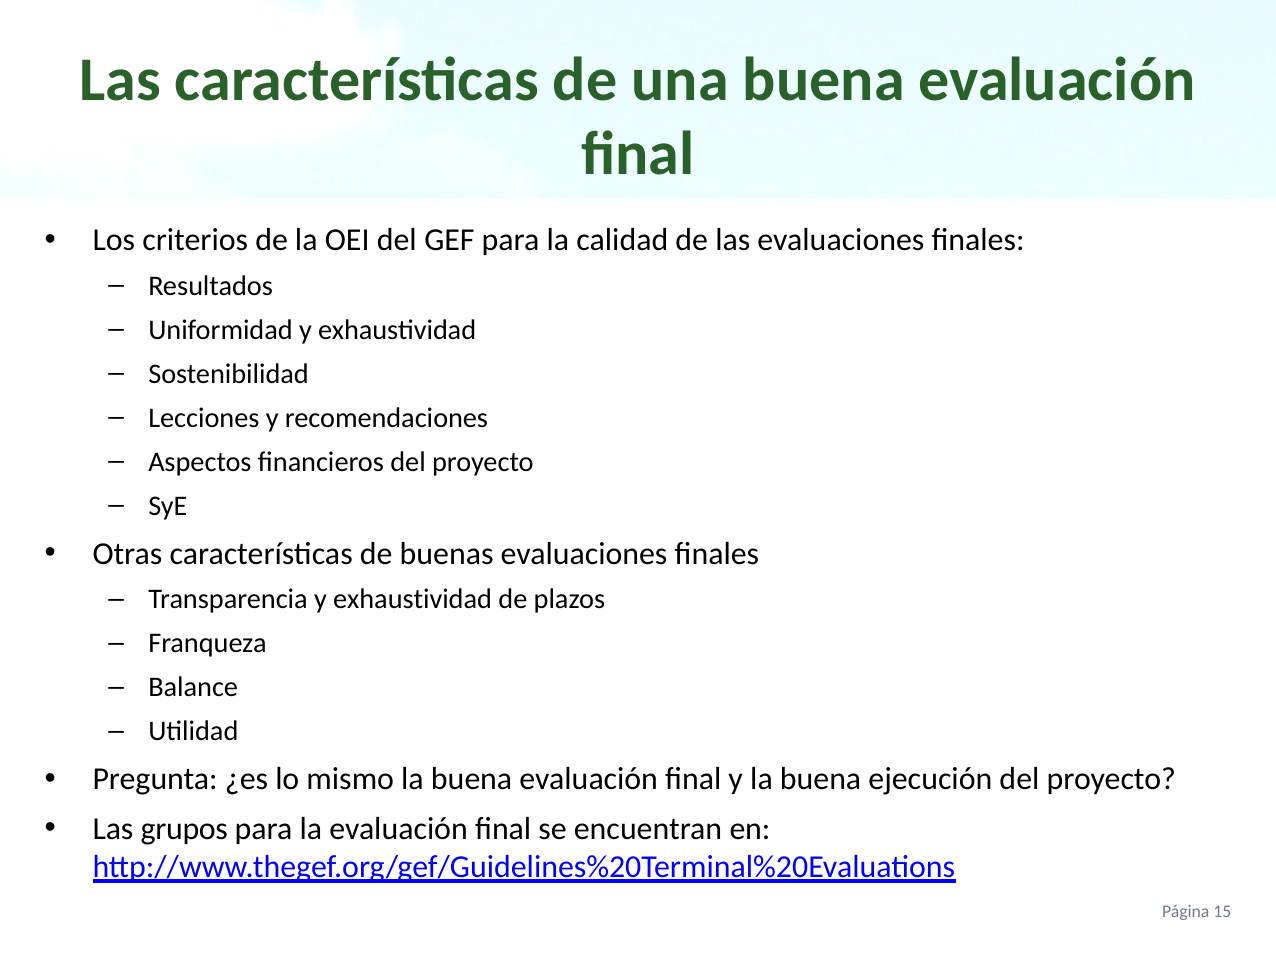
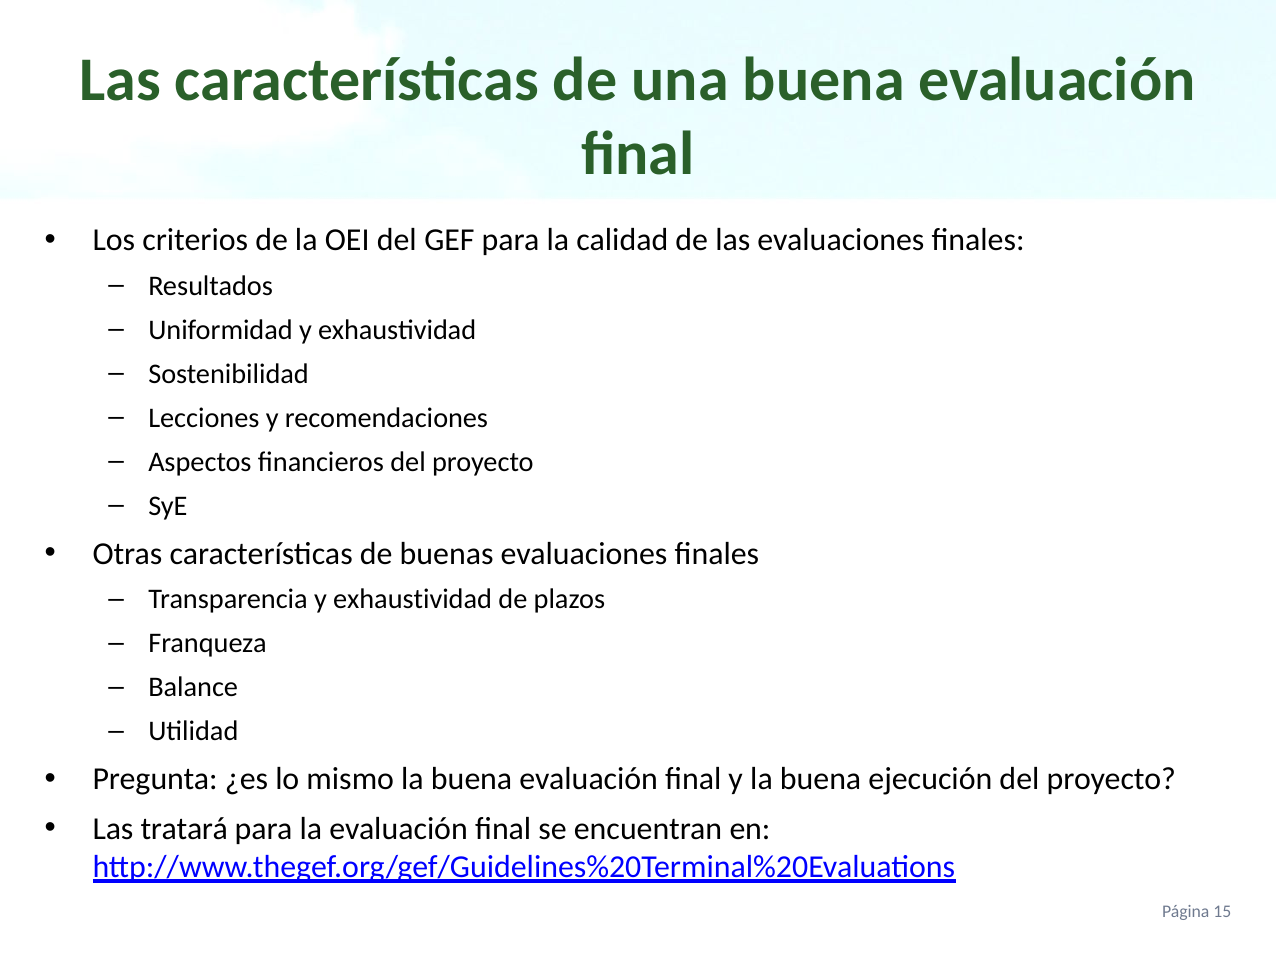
grupos: grupos -> tratará
